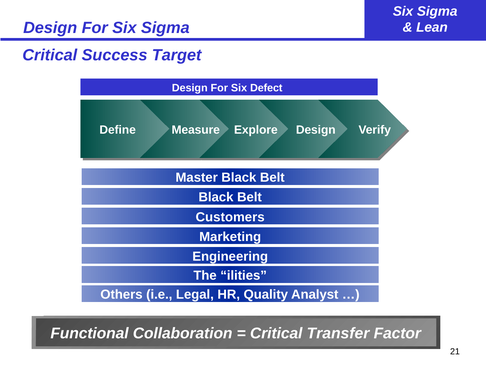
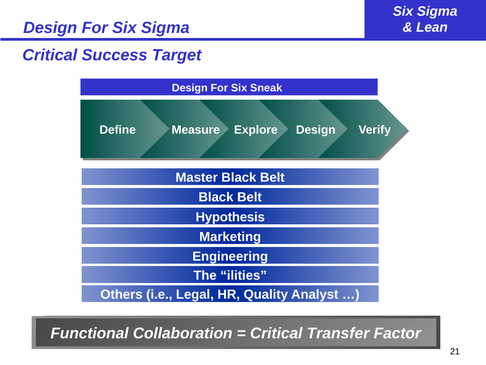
Defect: Defect -> Sneak
Customers: Customers -> Hypothesis
